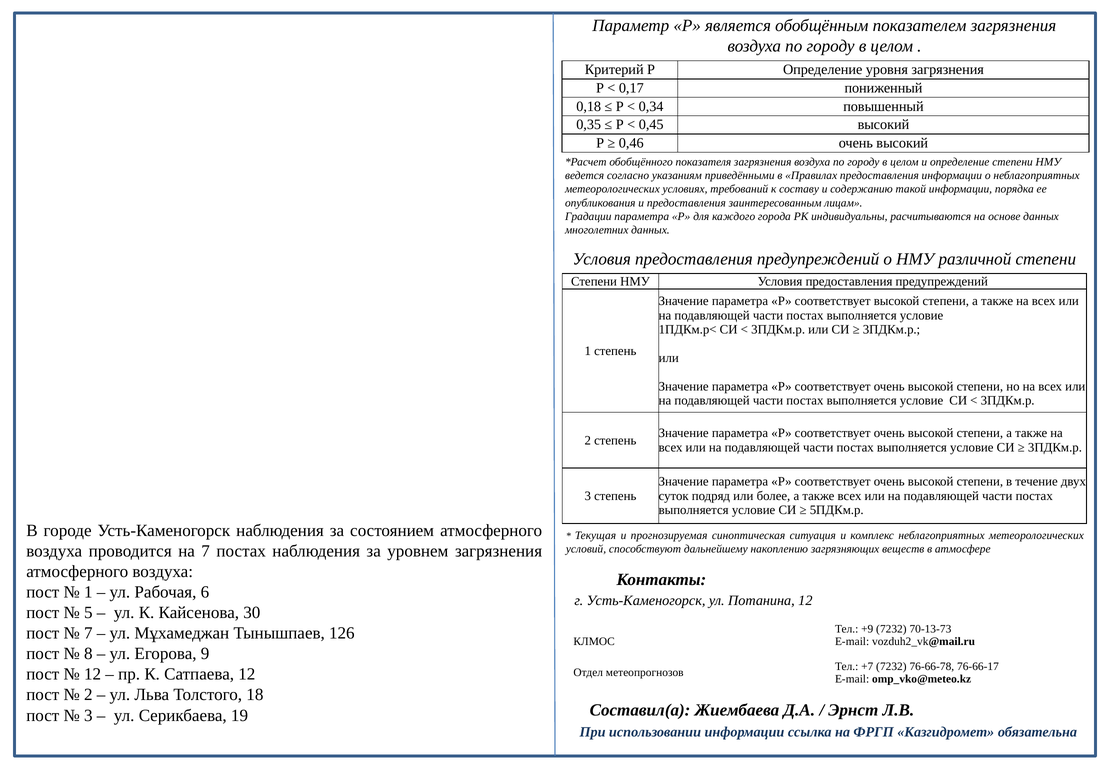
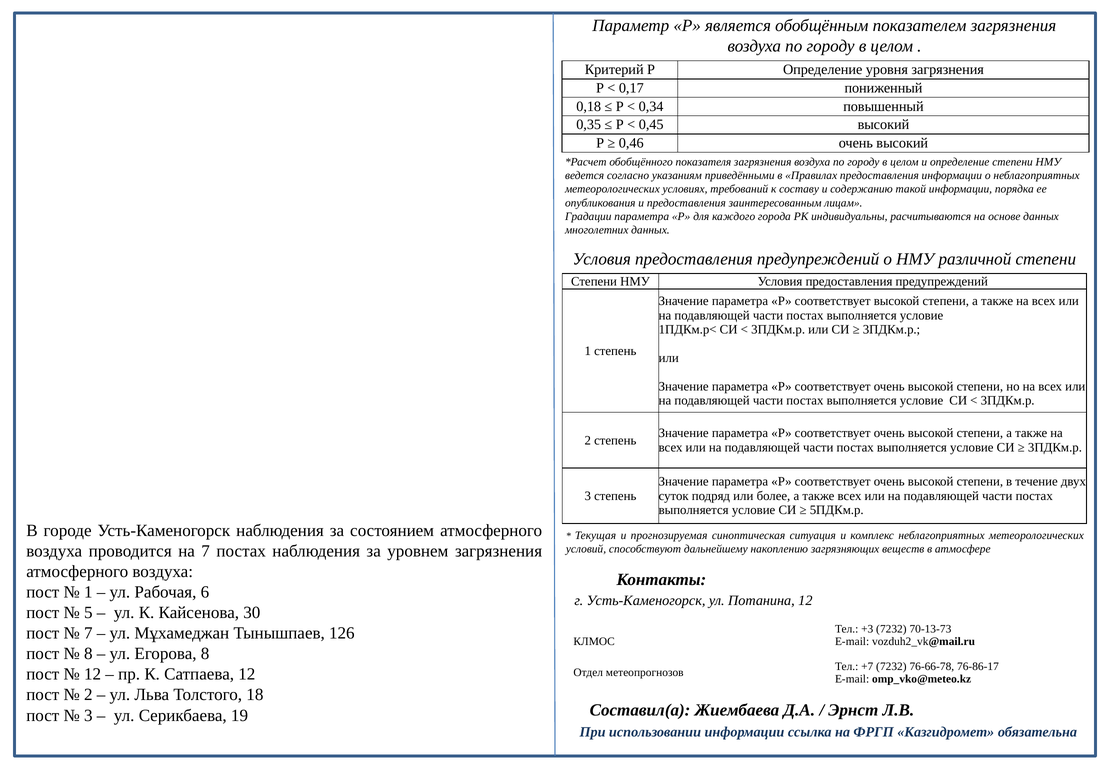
+9: +9 -> +3
Егорова 9: 9 -> 8
76-66-17: 76-66-17 -> 76-86-17
